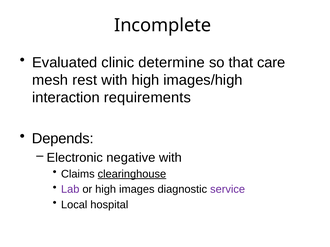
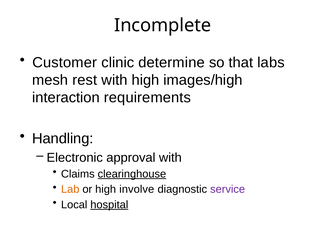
Evaluated: Evaluated -> Customer
care: care -> labs
Depends: Depends -> Handling
negative: negative -> approval
Lab colour: purple -> orange
images: images -> involve
hospital underline: none -> present
